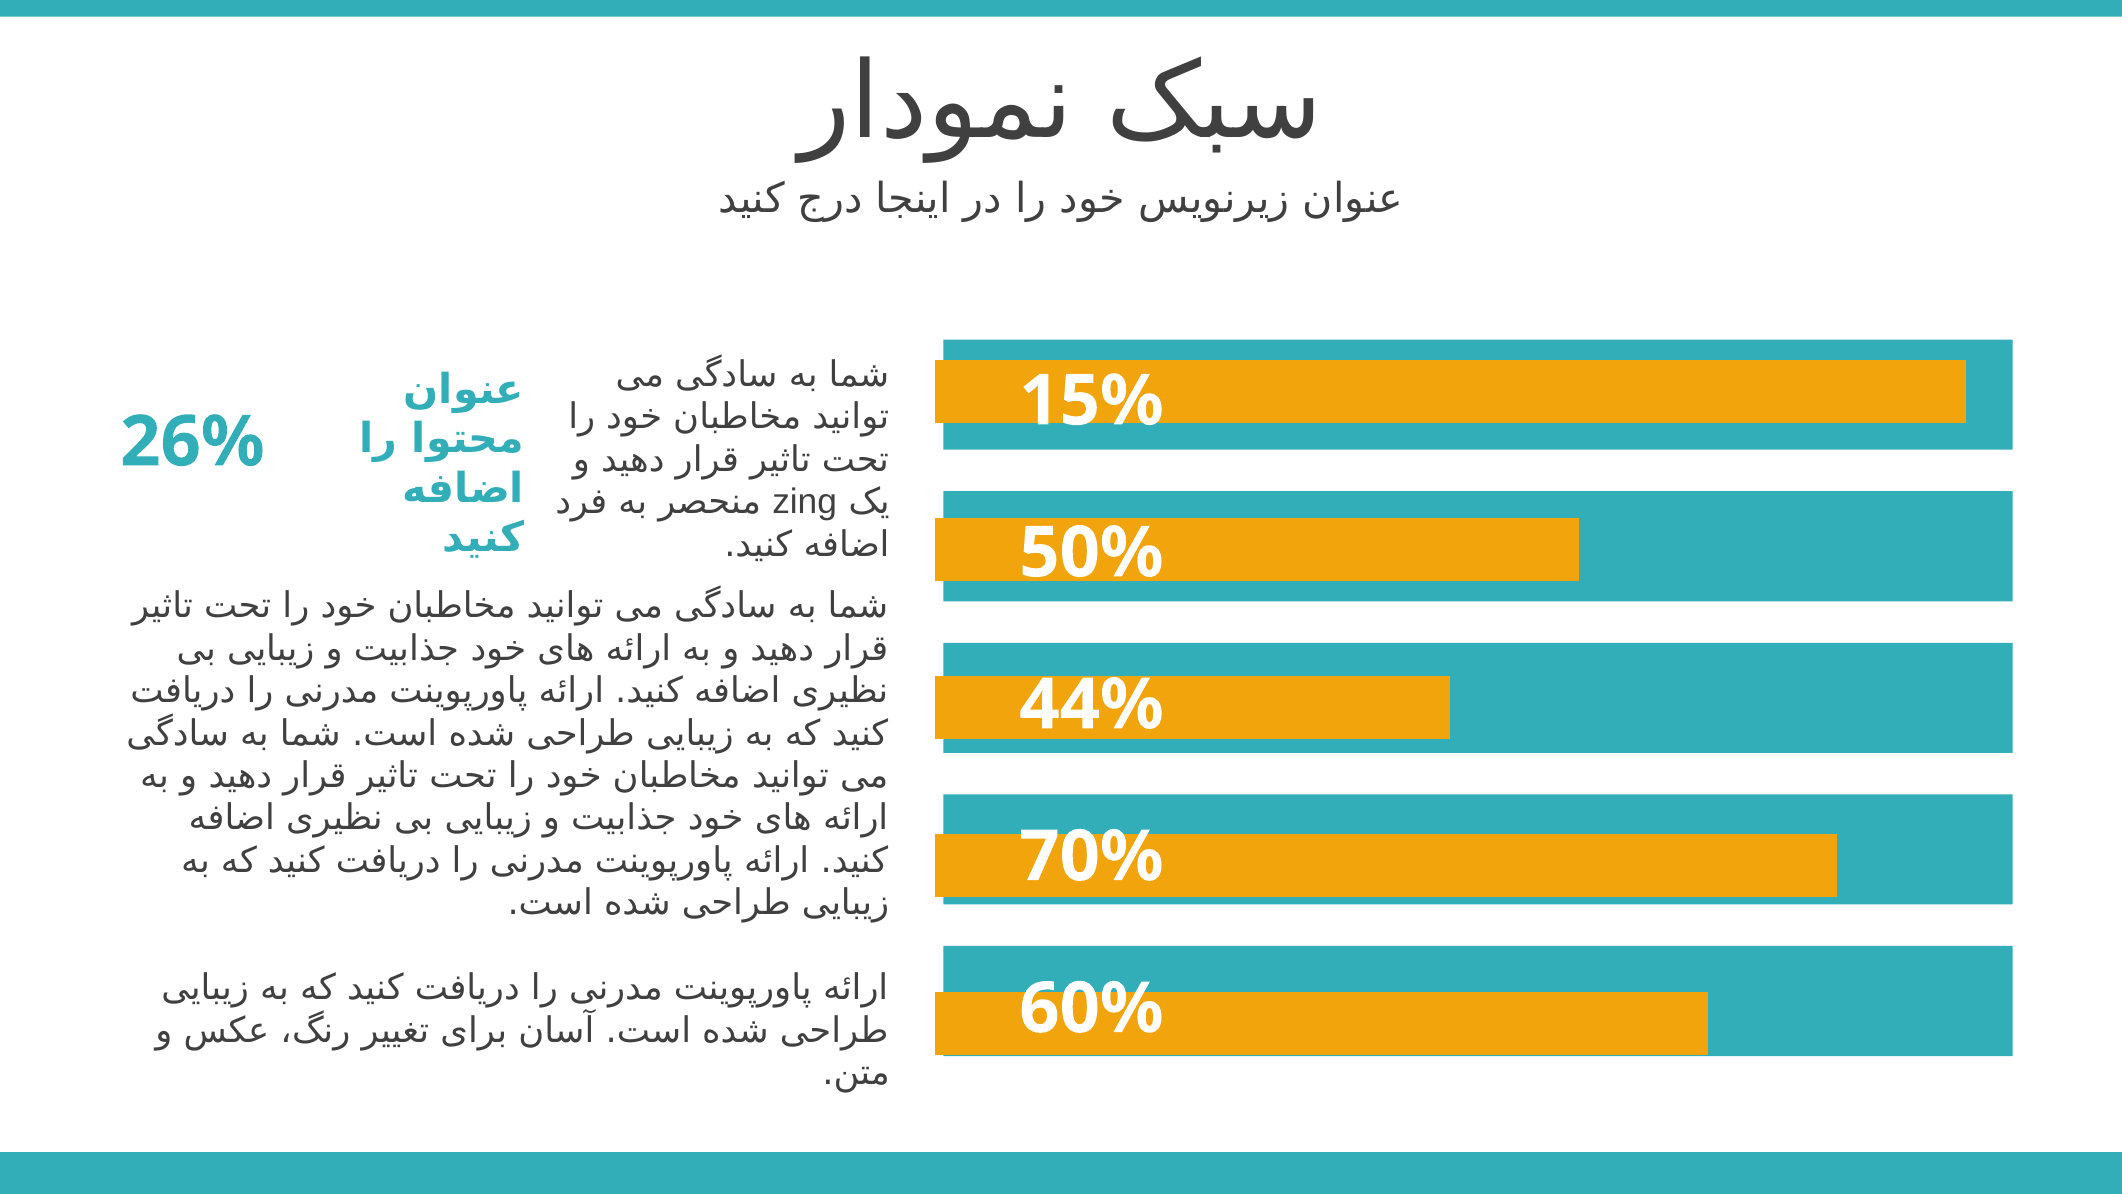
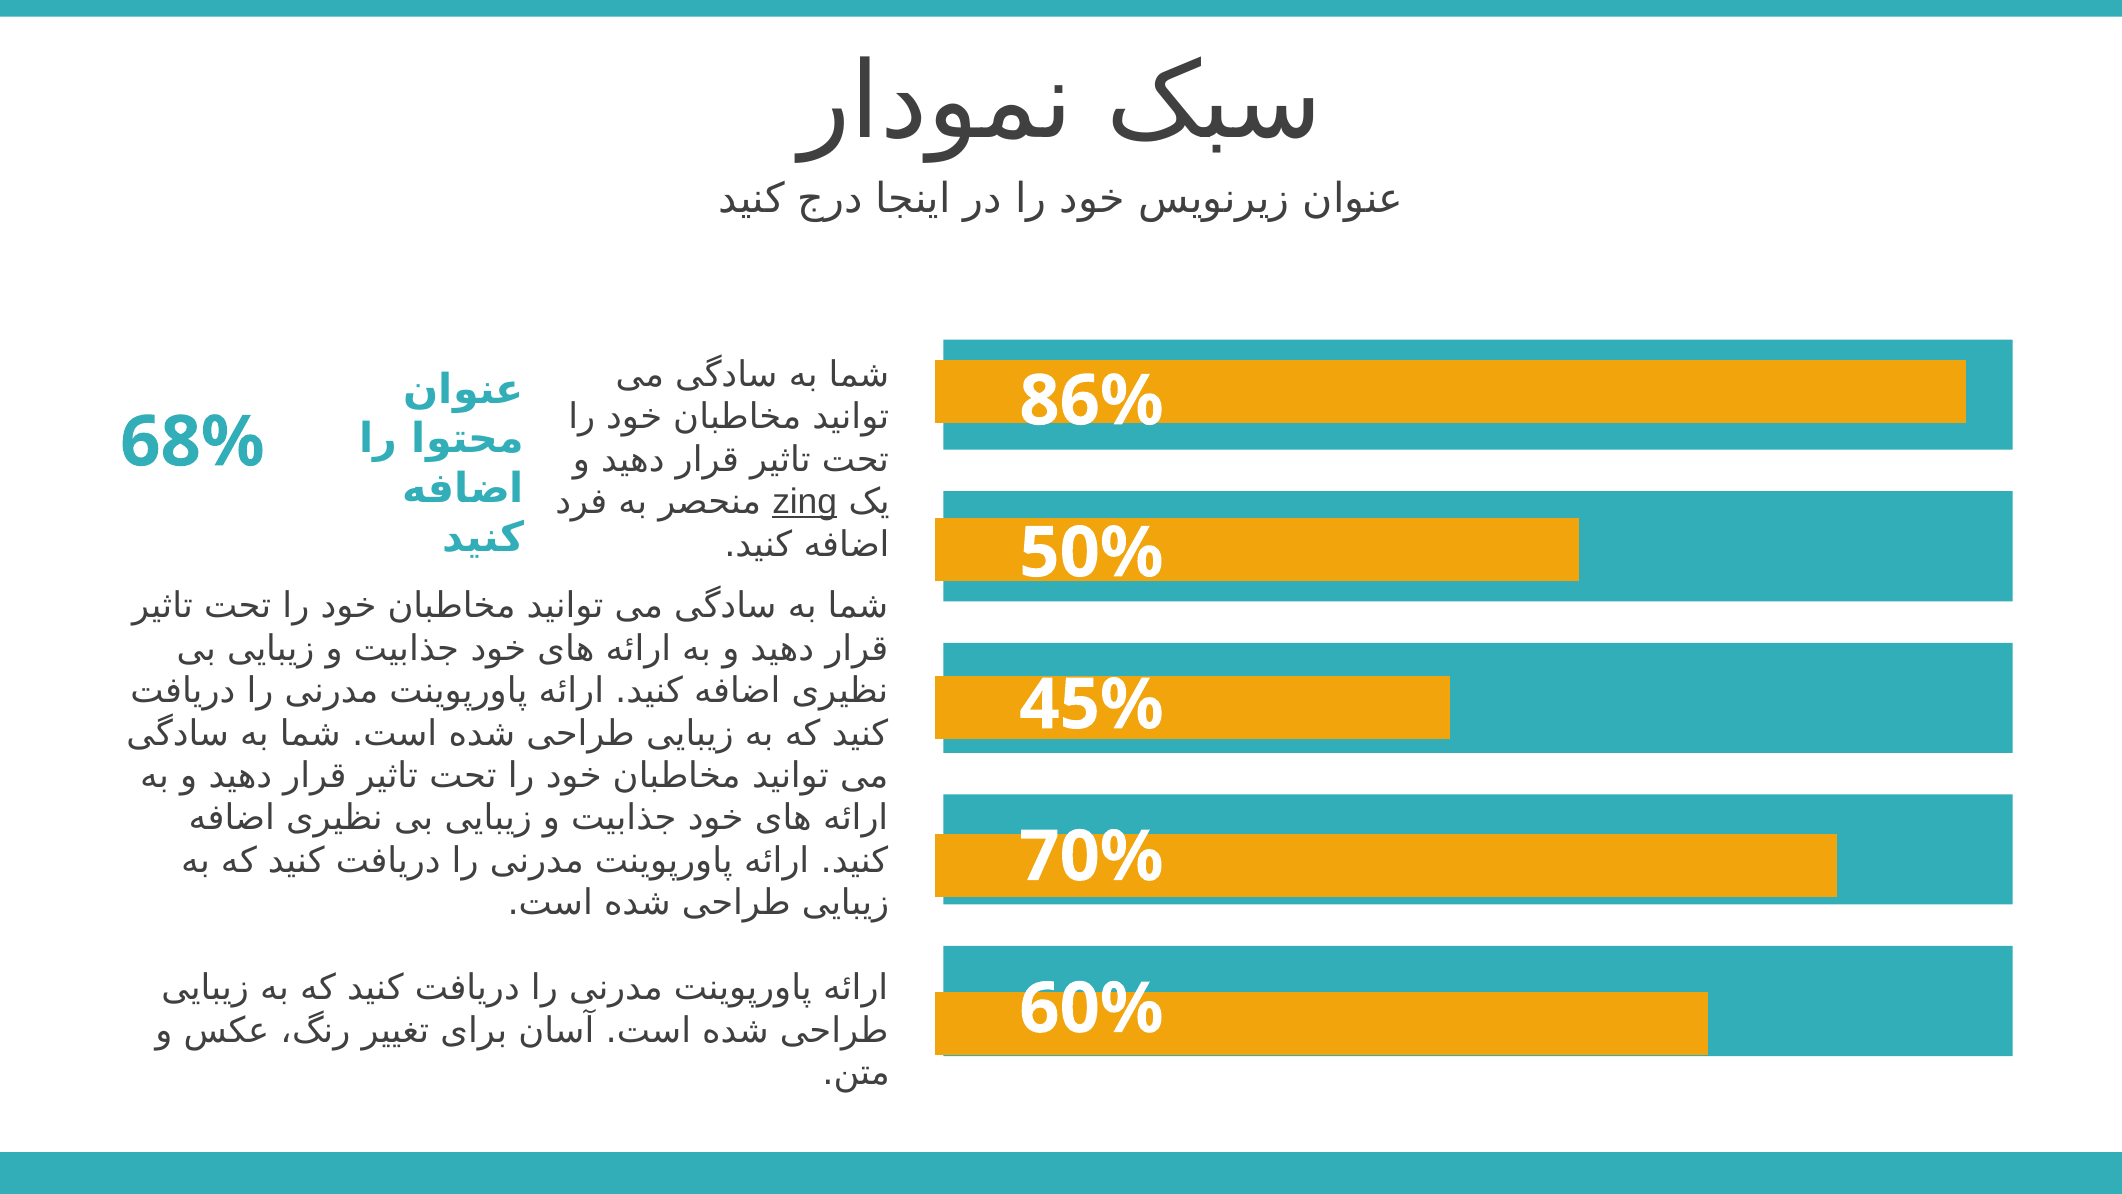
15%: 15% -> 86%
26%: 26% -> 68%
zing underline: none -> present
44%: 44% -> 45%
